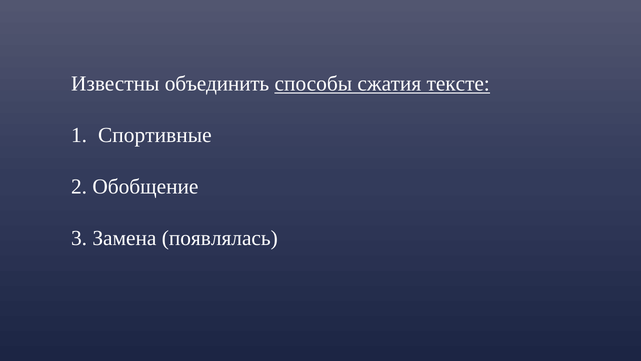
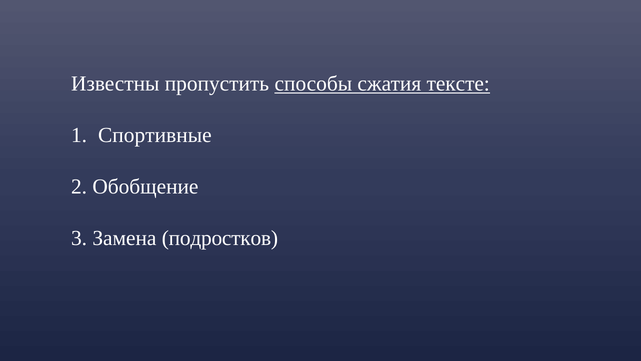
объединить: объединить -> пропустить
появлялась: появлялась -> подростков
